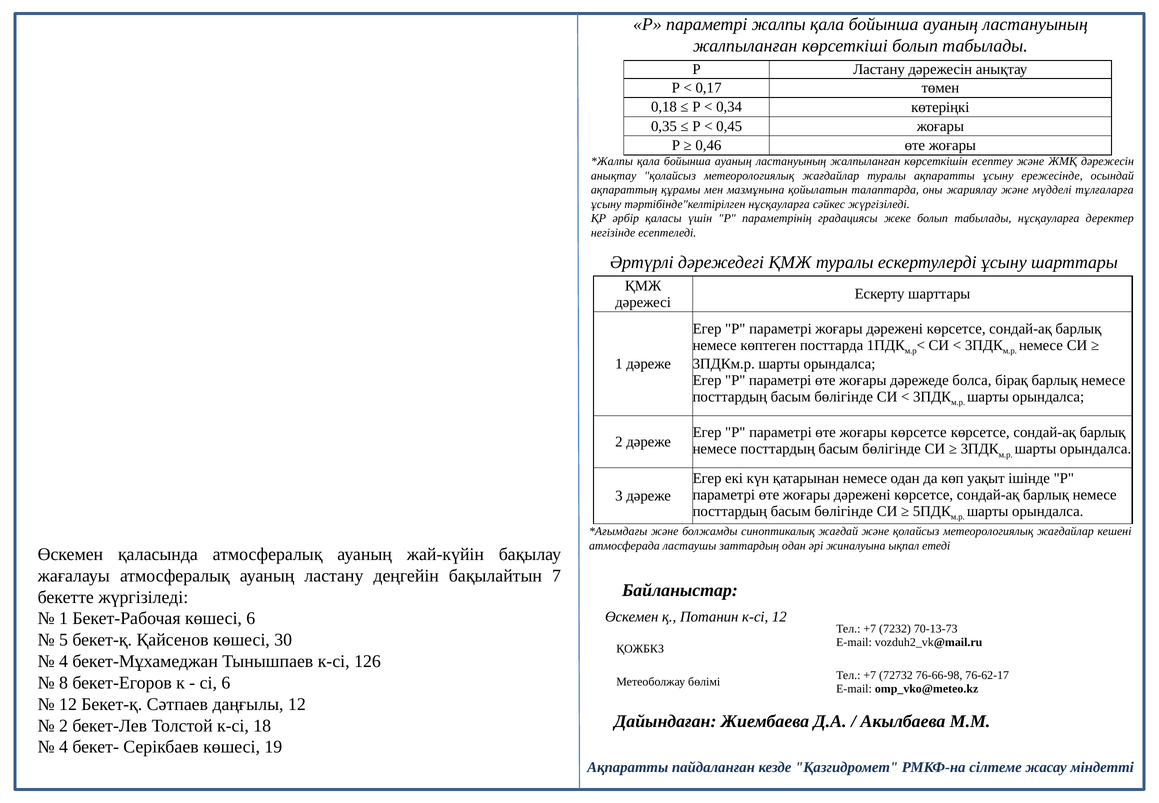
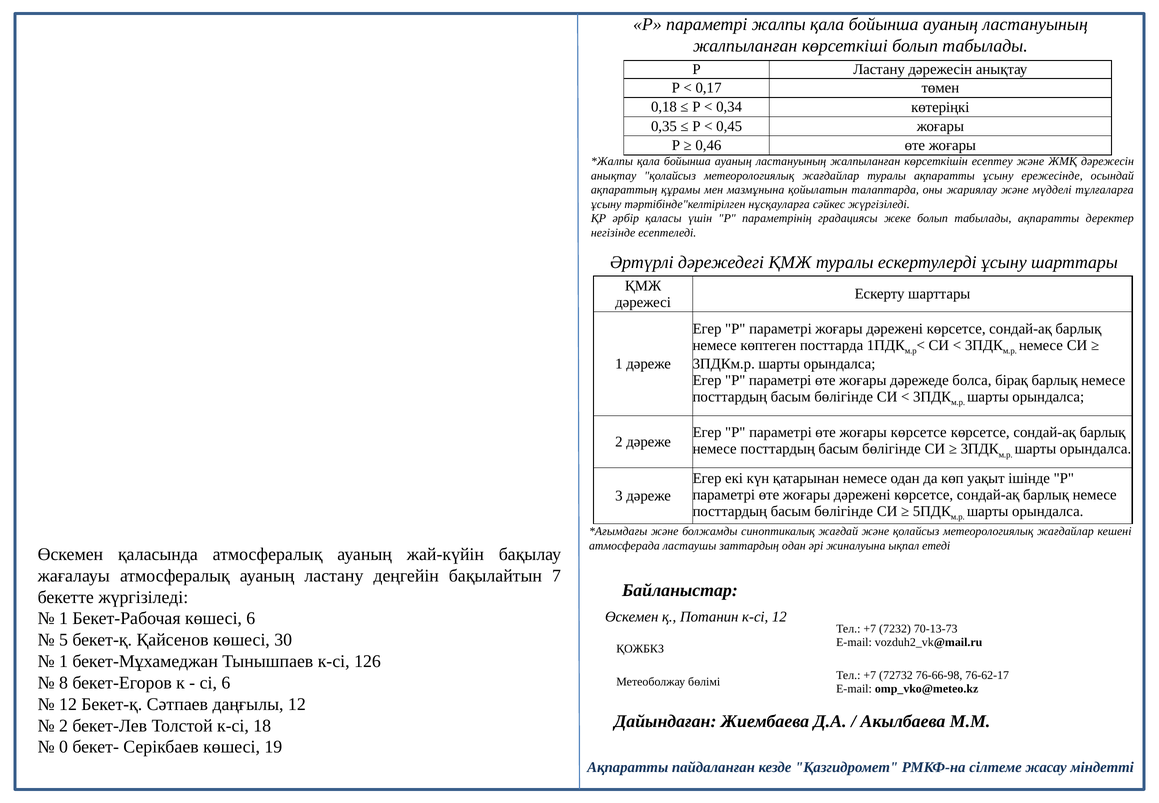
табылады нұсқауларға: нұсқауларға -> ақпаратты
4 at (64, 661): 4 -> 1
4 at (64, 746): 4 -> 0
